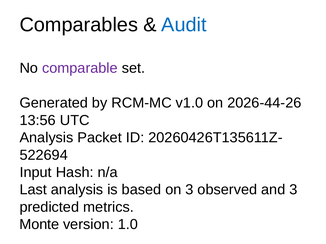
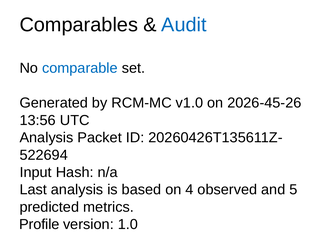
comparable colour: purple -> blue
2026-44-26: 2026-44-26 -> 2026-45-26
on 3: 3 -> 4
and 3: 3 -> 5
Monte: Monte -> Profile
